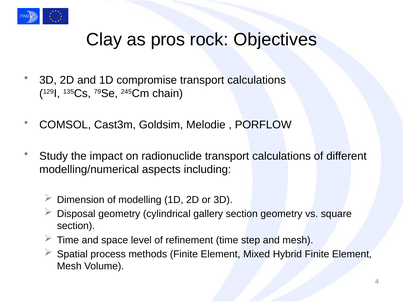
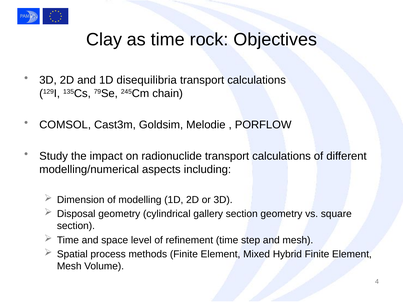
as pros: pros -> time
compromise: compromise -> disequilibria
